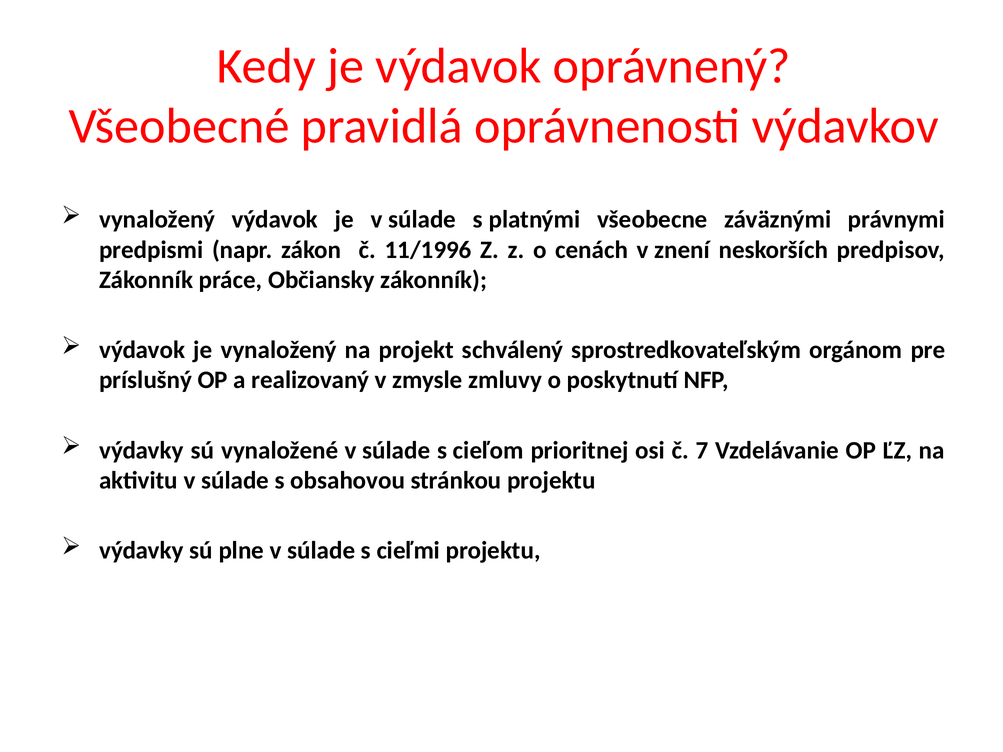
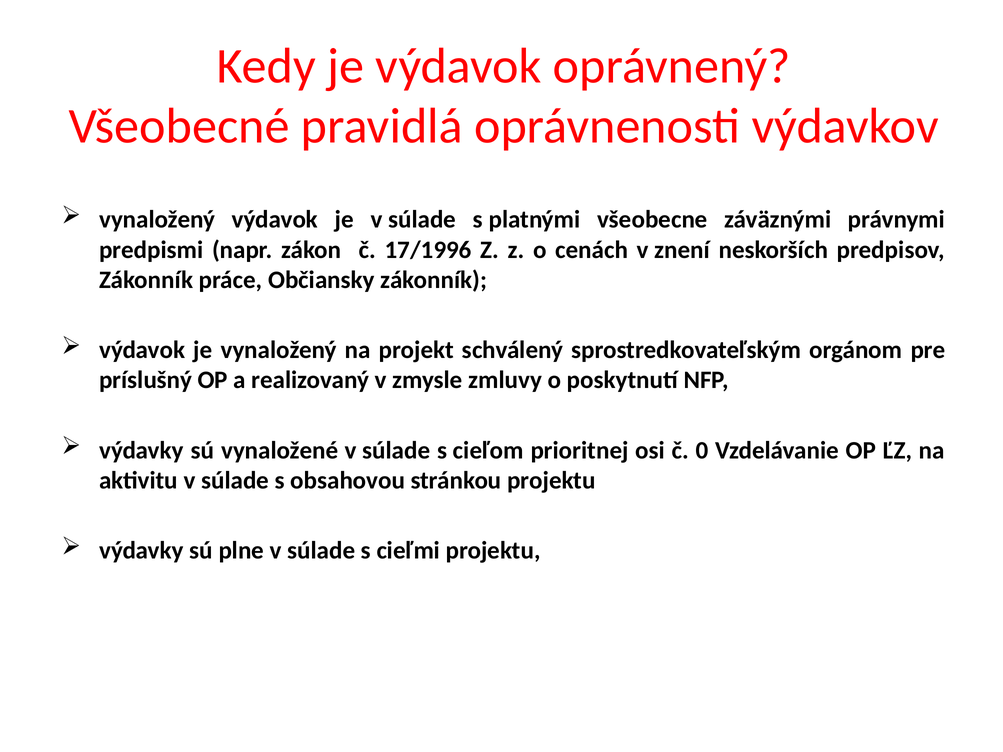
11/1996: 11/1996 -> 17/1996
7: 7 -> 0
